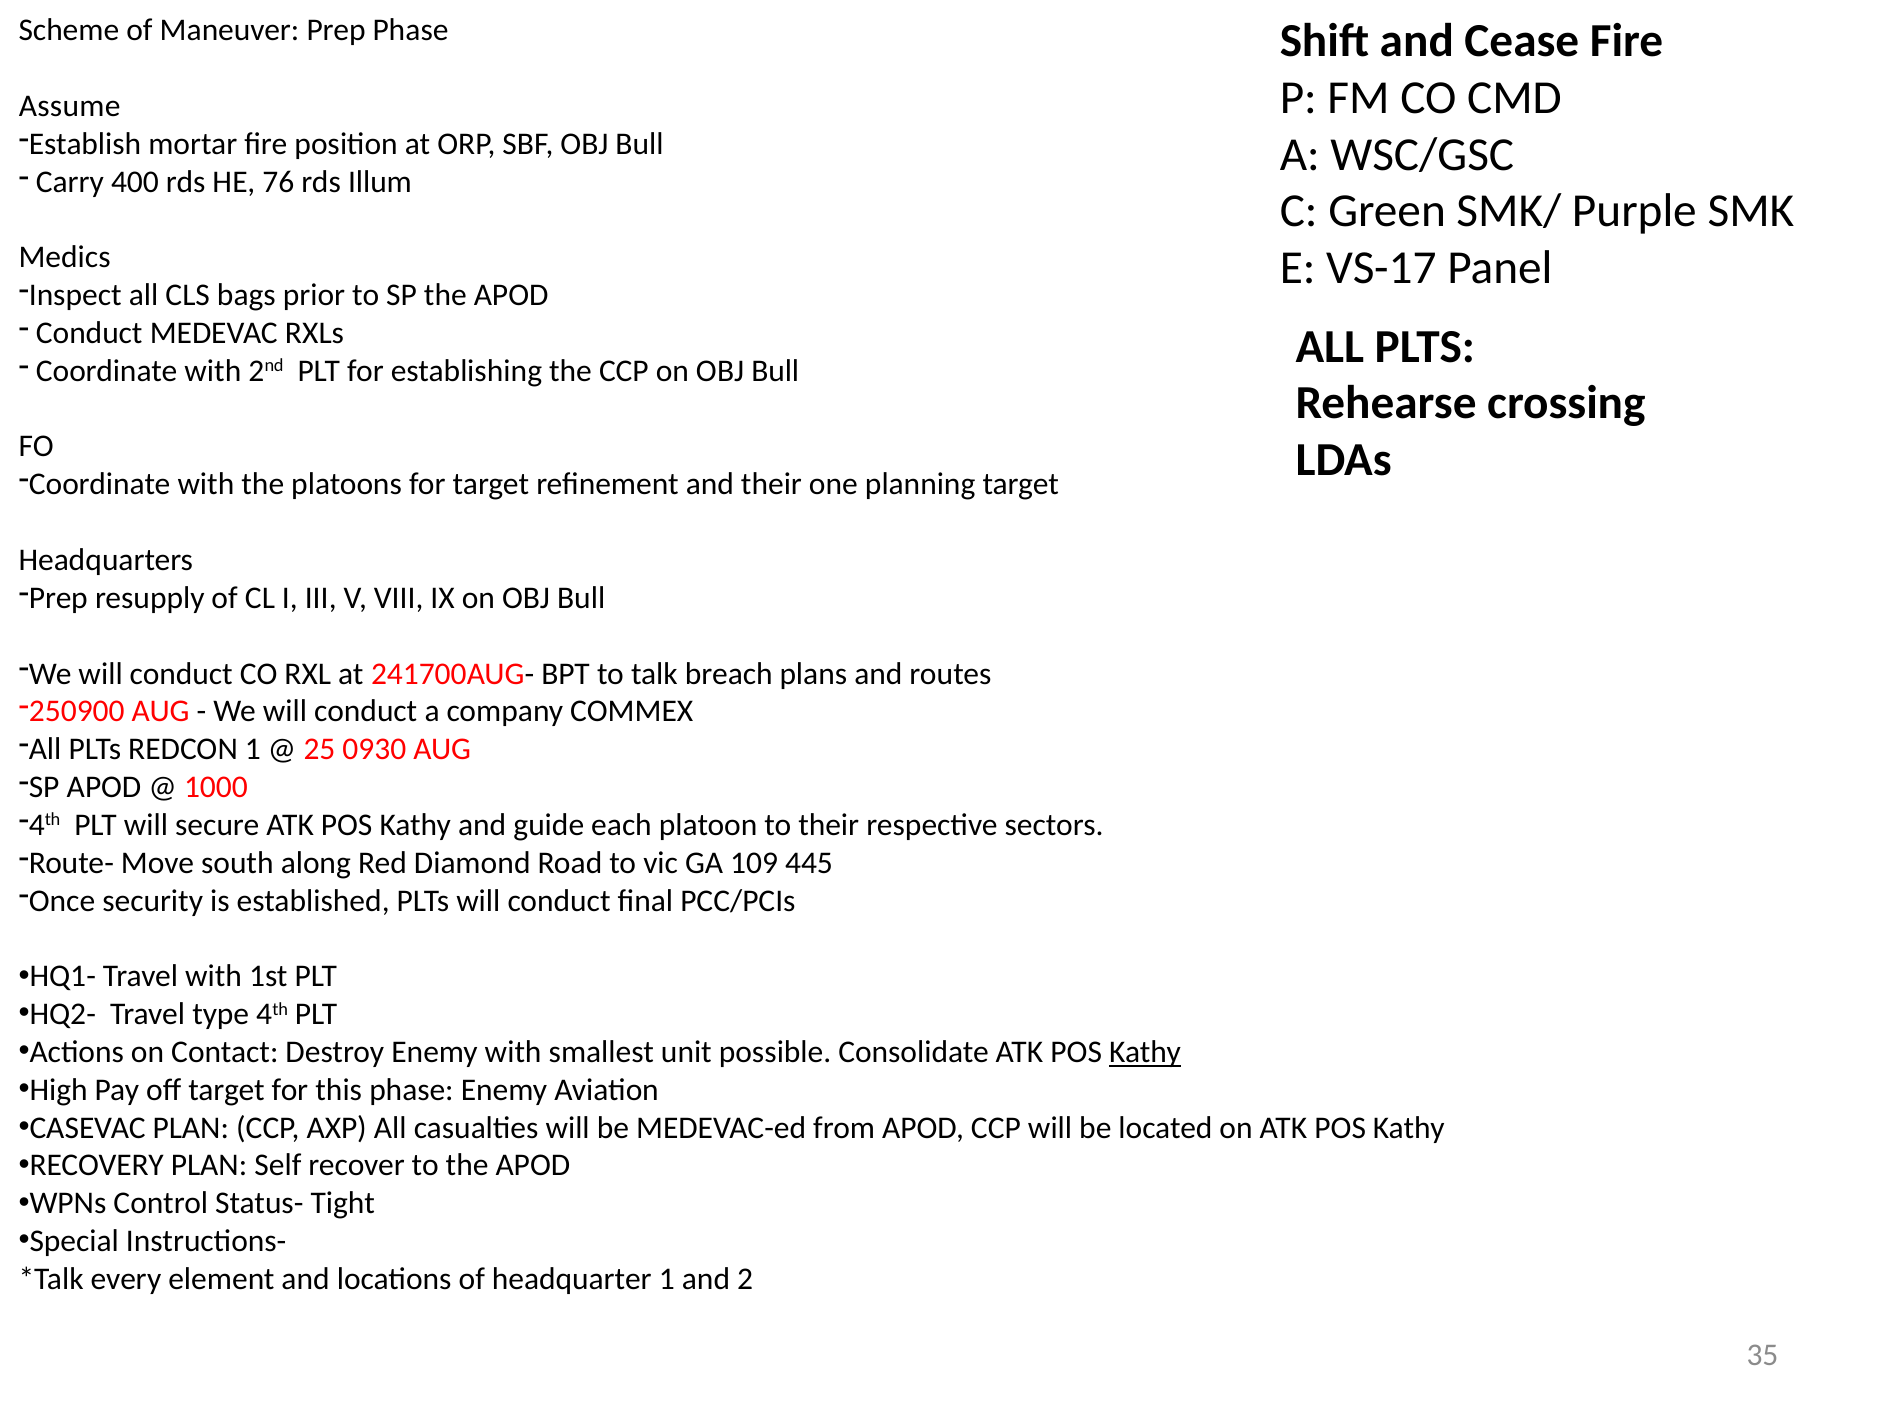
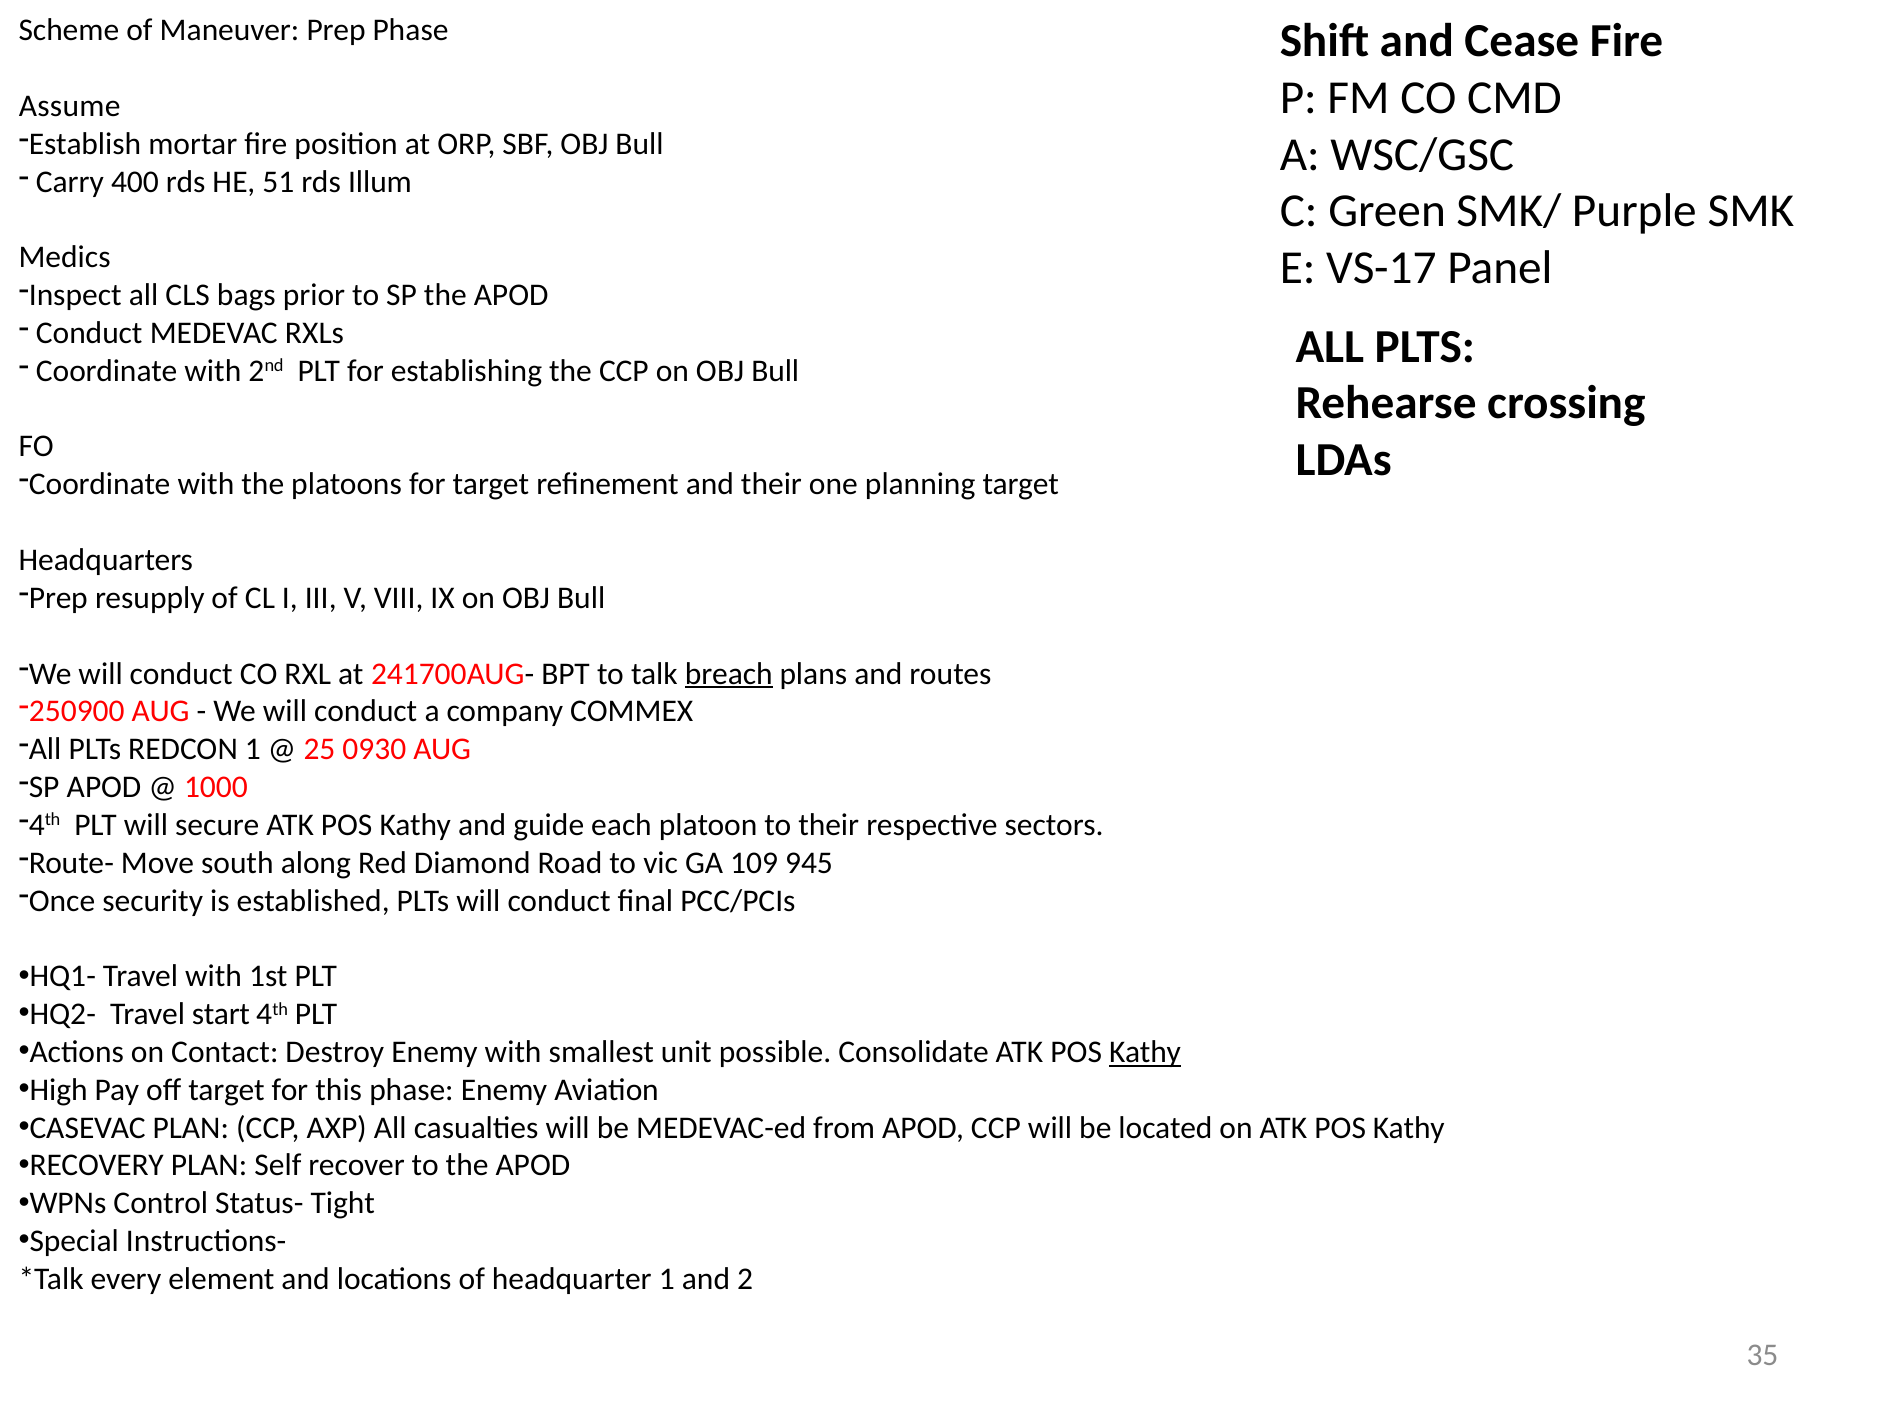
76: 76 -> 51
breach underline: none -> present
445: 445 -> 945
type: type -> start
